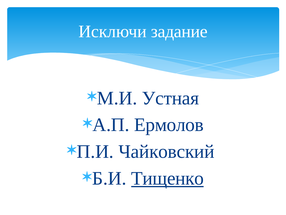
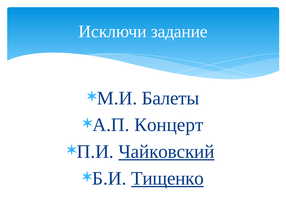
Устная: Устная -> Балеты
Ермолов: Ермолов -> Концерт
Чайковский underline: none -> present
